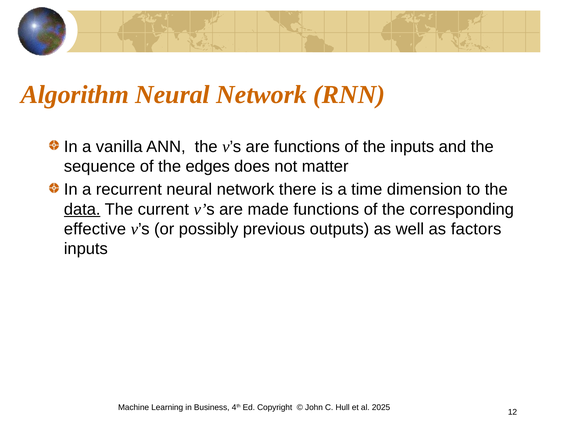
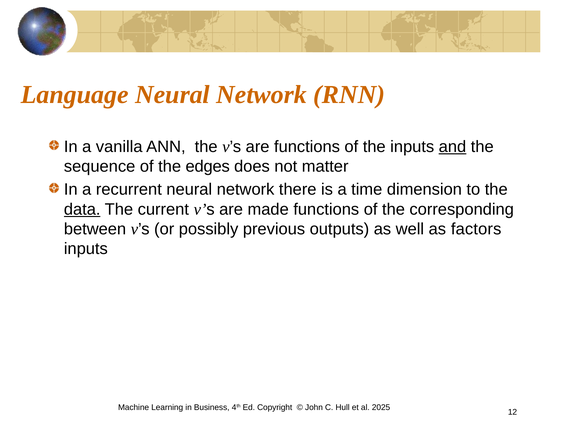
Algorithm: Algorithm -> Language
and underline: none -> present
effective: effective -> between
